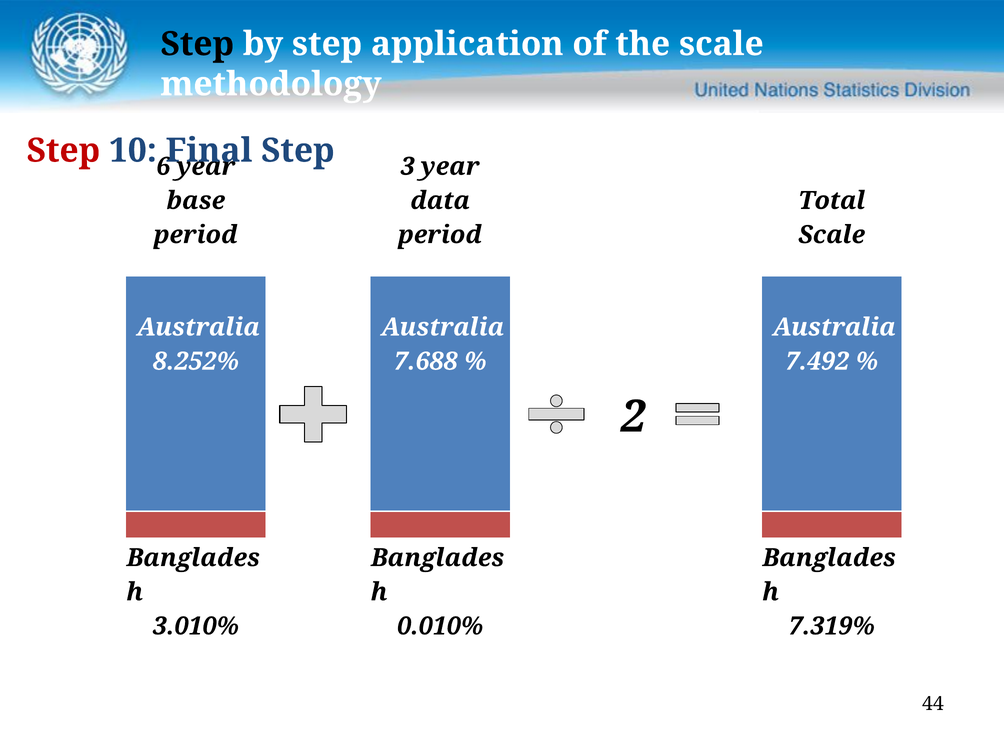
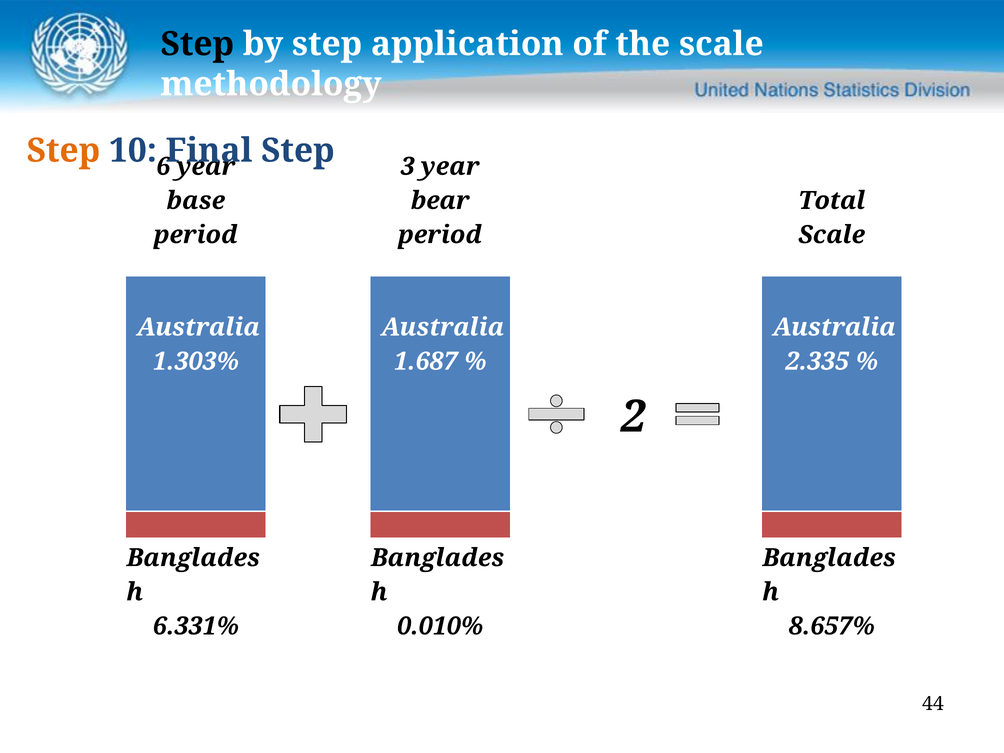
Step at (63, 151) colour: red -> orange
data: data -> bear
8.252%: 8.252% -> 1.303%
7.688: 7.688 -> 1.687
7.492: 7.492 -> 2.335
3.010%: 3.010% -> 6.331%
7.319%: 7.319% -> 8.657%
